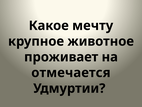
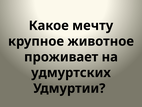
отмечается: отмечается -> удмуртских
